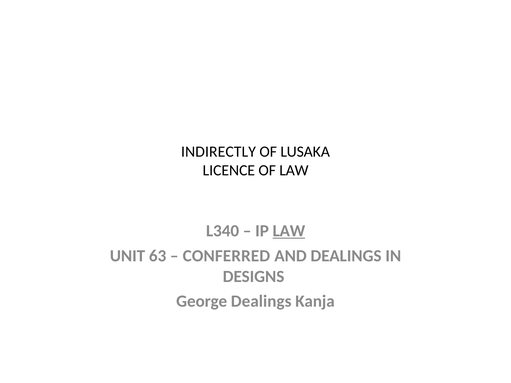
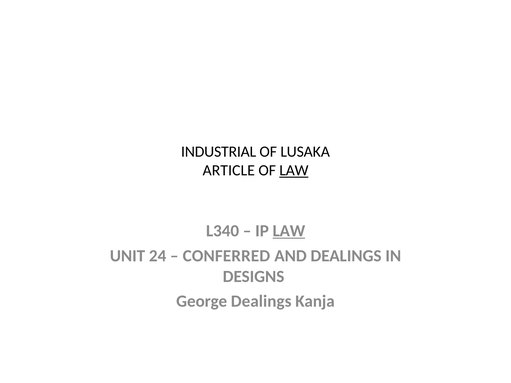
INDIRECTLY: INDIRECTLY -> INDUSTRIAL
LICENCE: LICENCE -> ARTICLE
LAW at (294, 171) underline: none -> present
63: 63 -> 24
